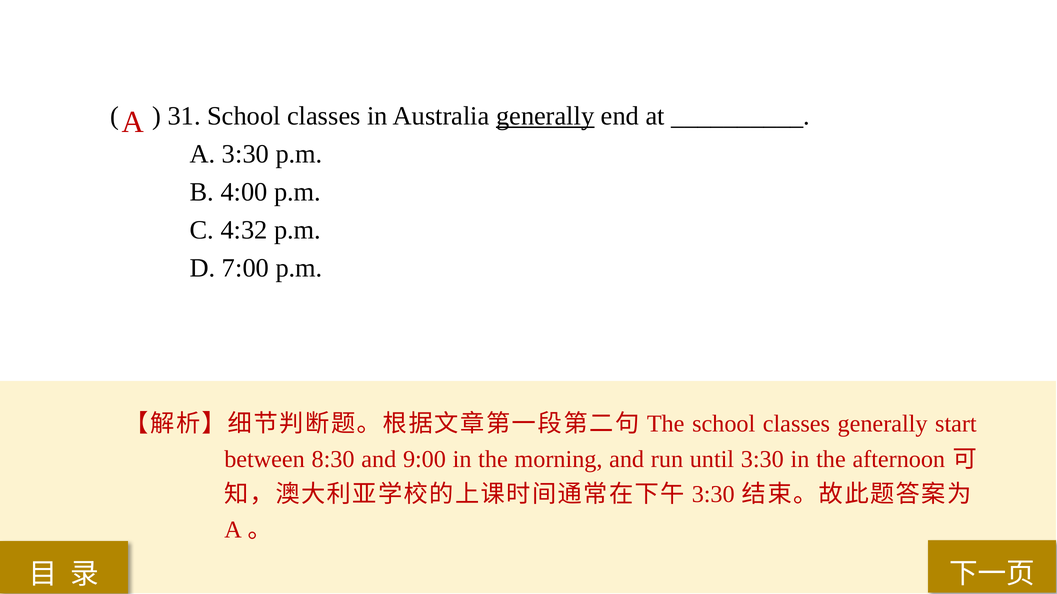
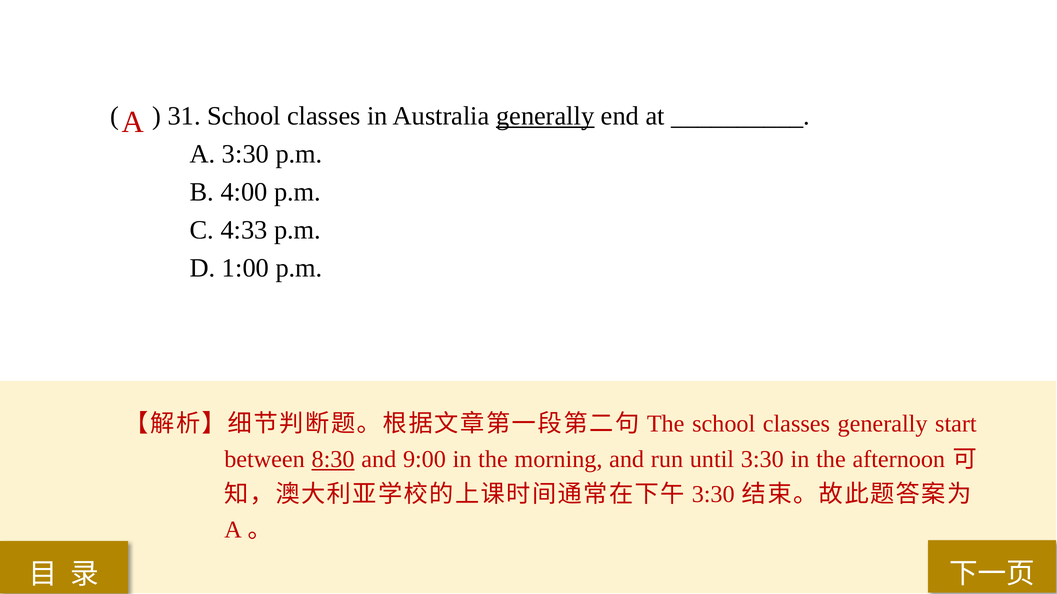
4:32: 4:32 -> 4:33
7:00: 7:00 -> 1:00
8:30 underline: none -> present
